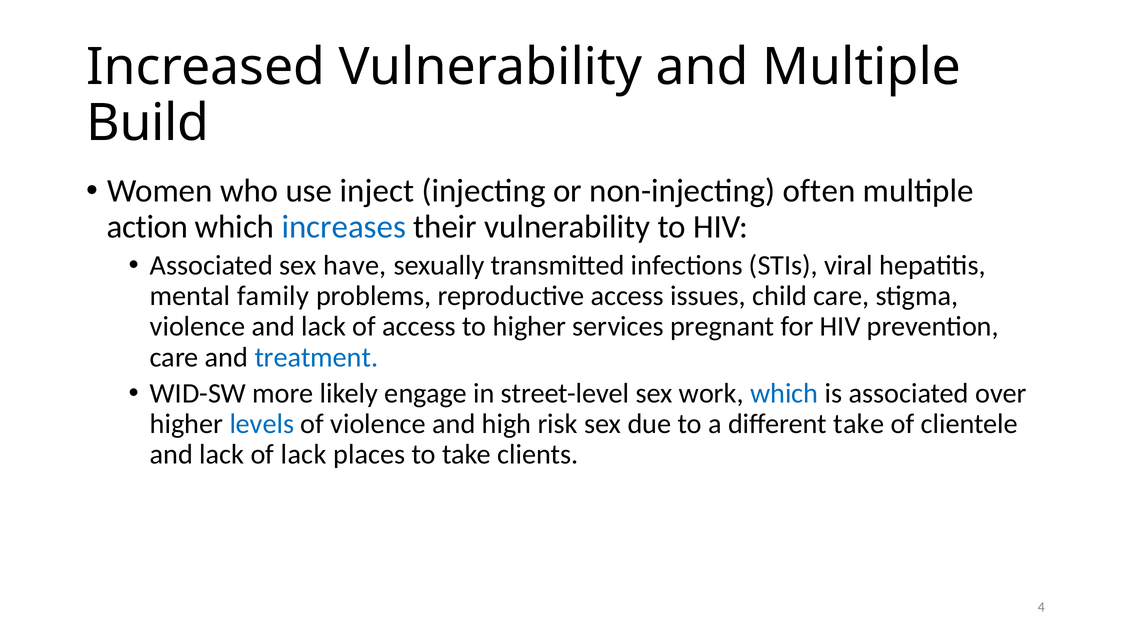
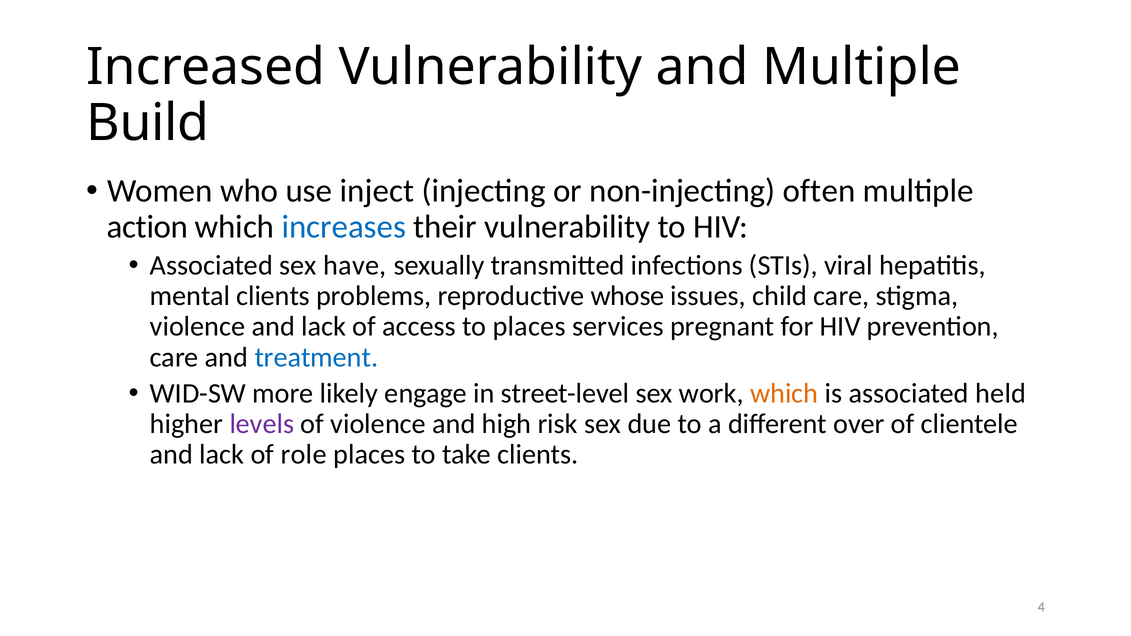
mental family: family -> clients
reproductive access: access -> whose
to higher: higher -> places
which at (784, 394) colour: blue -> orange
over: over -> held
levels colour: blue -> purple
different take: take -> over
of lack: lack -> role
